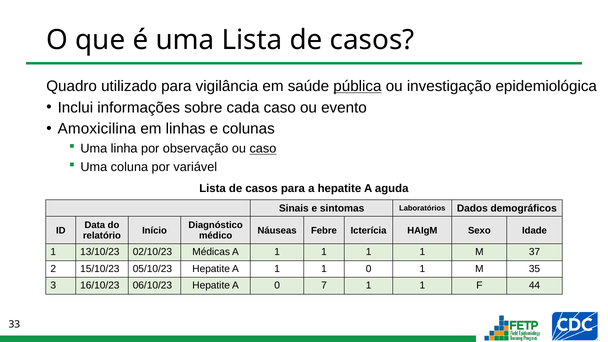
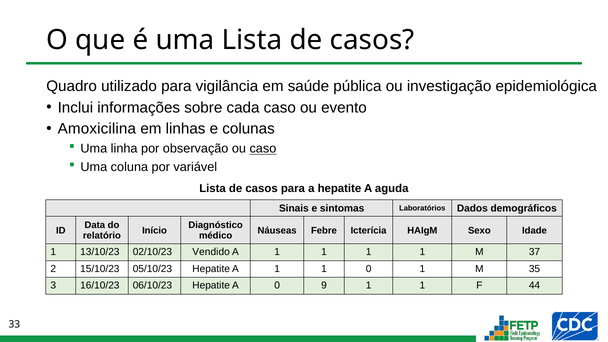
pública underline: present -> none
Médicas: Médicas -> Vendido
7: 7 -> 9
